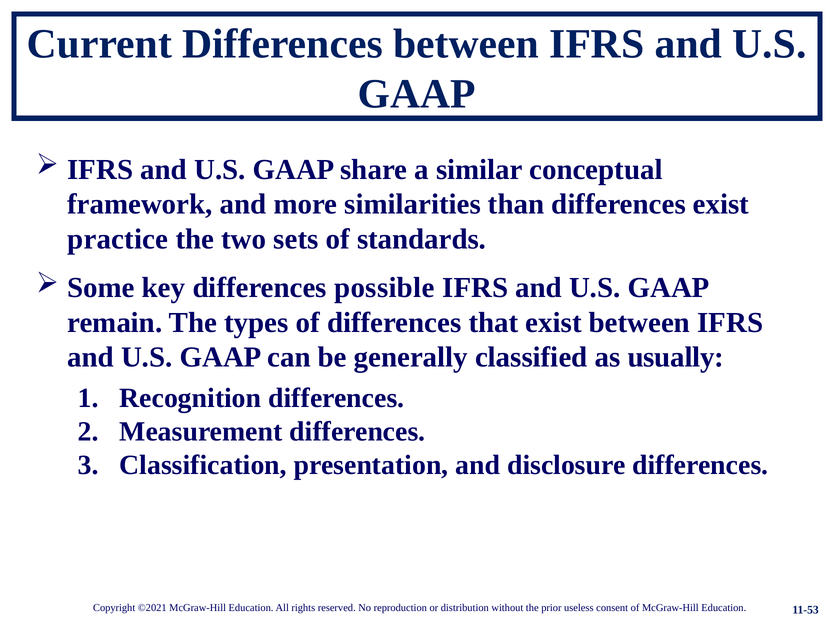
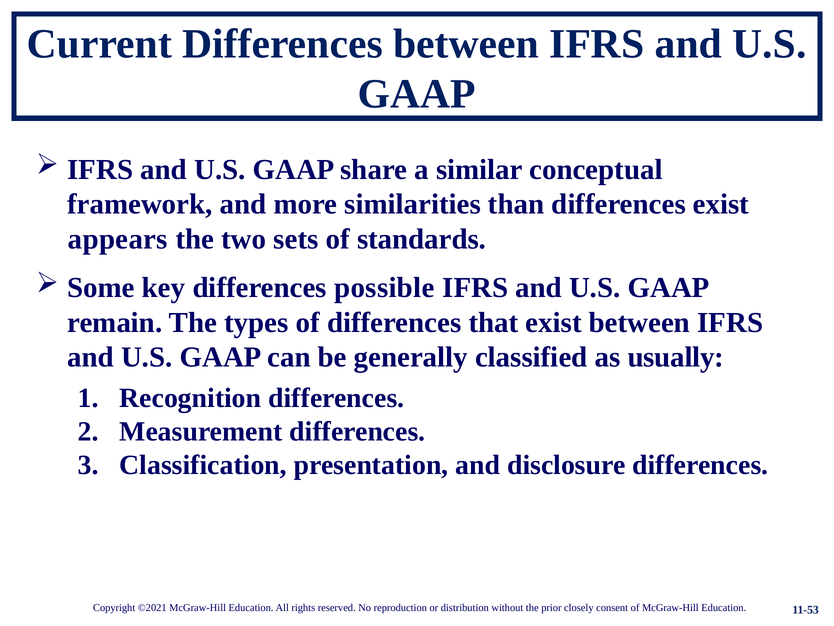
practice: practice -> appears
useless: useless -> closely
